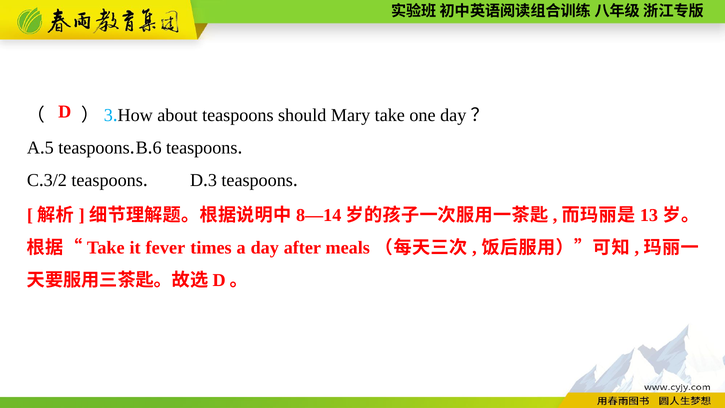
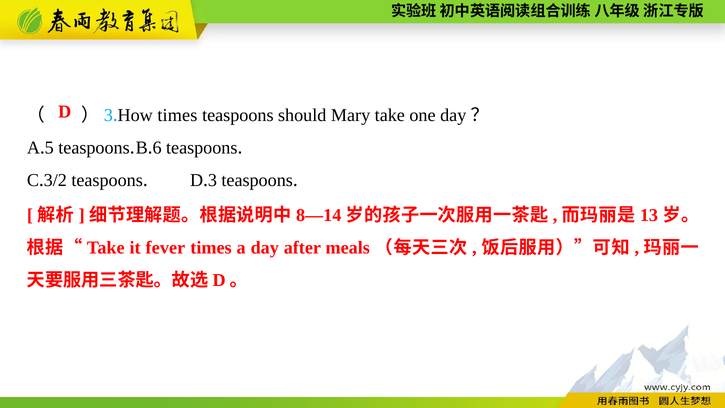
about at (177, 115): about -> times
